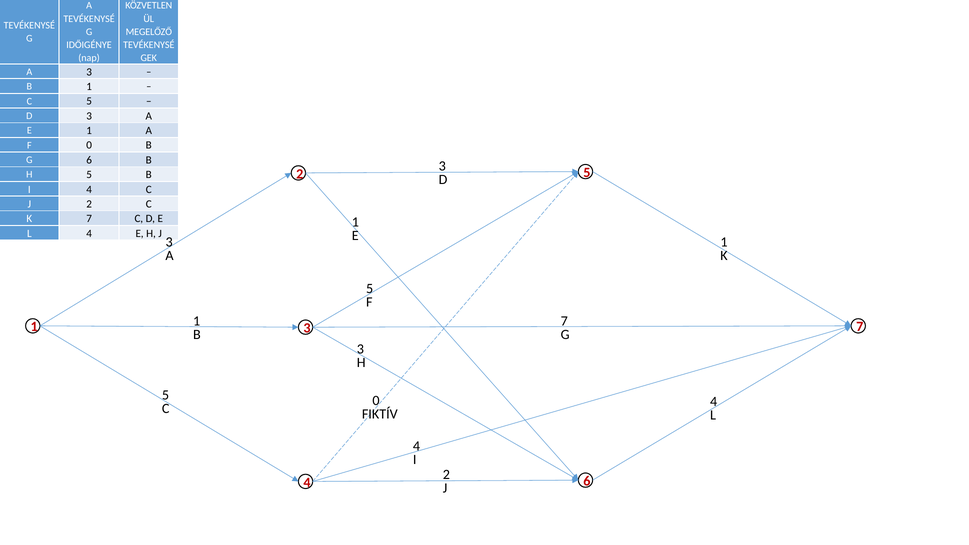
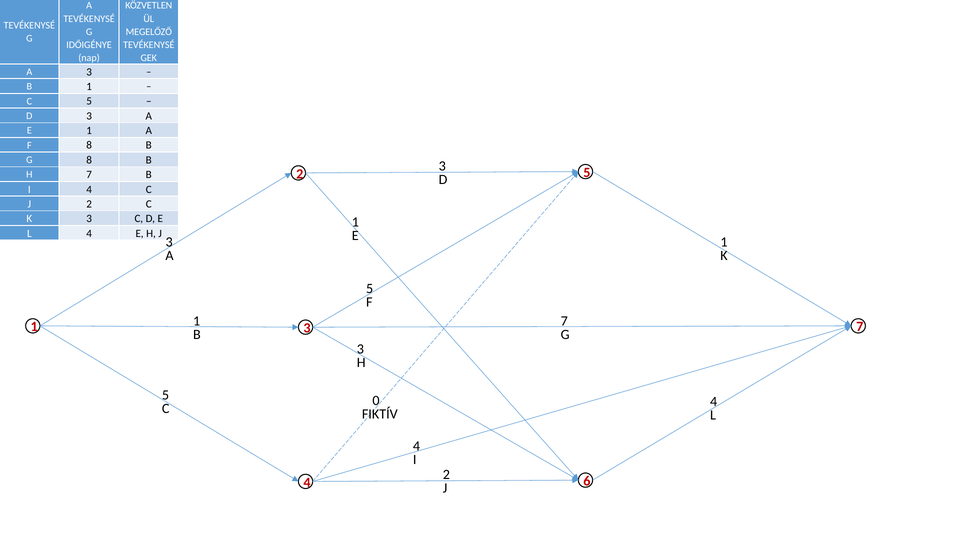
F 0: 0 -> 8
G 6: 6 -> 8
H 5: 5 -> 7
K 7: 7 -> 3
